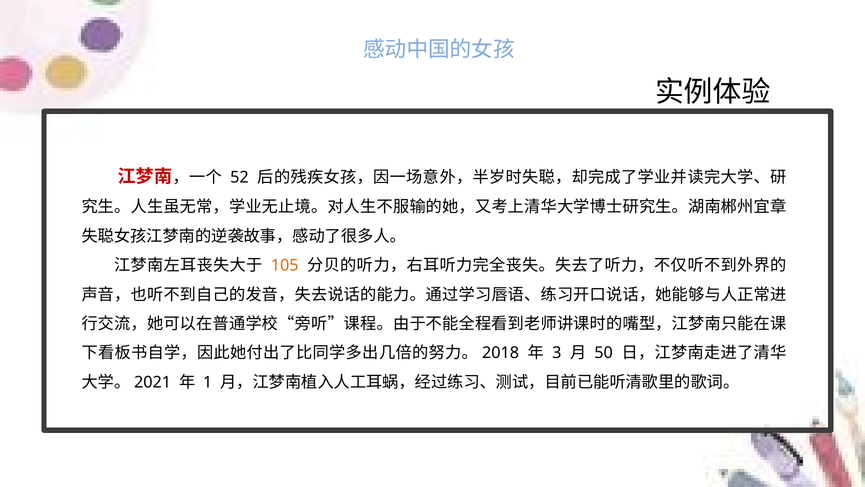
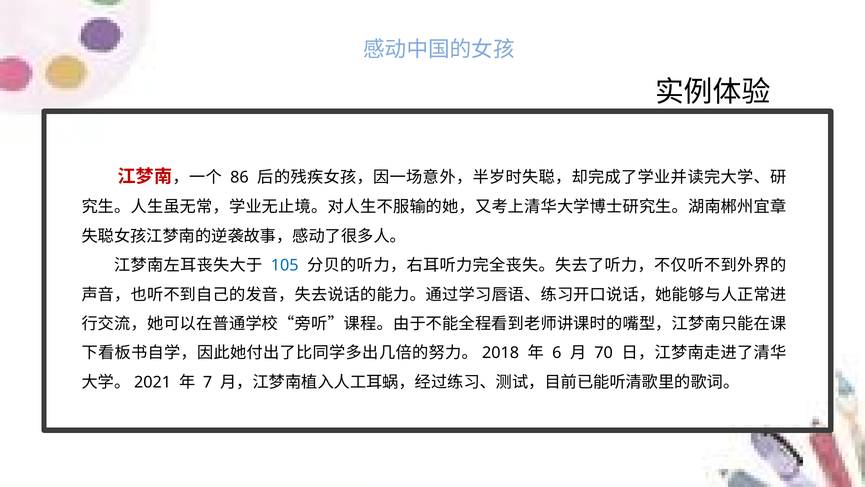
52: 52 -> 86
105 colour: orange -> blue
3: 3 -> 6
50: 50 -> 70
1: 1 -> 7
